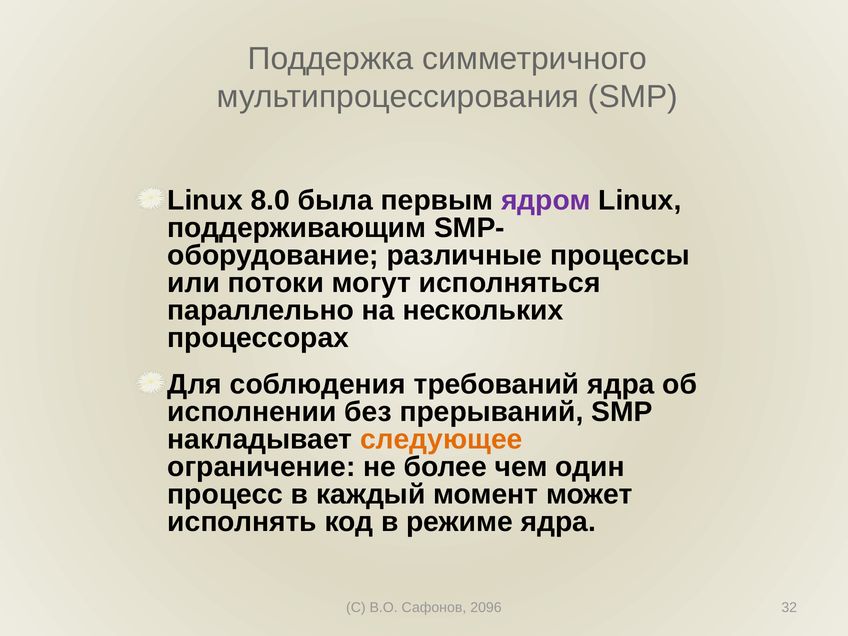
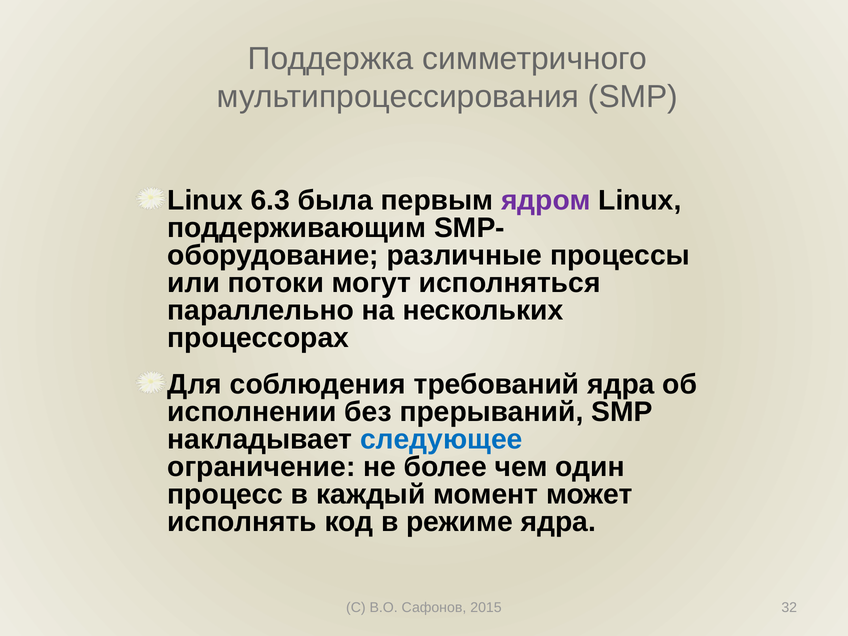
8.0: 8.0 -> 6.3
следующее colour: orange -> blue
2096: 2096 -> 2015
